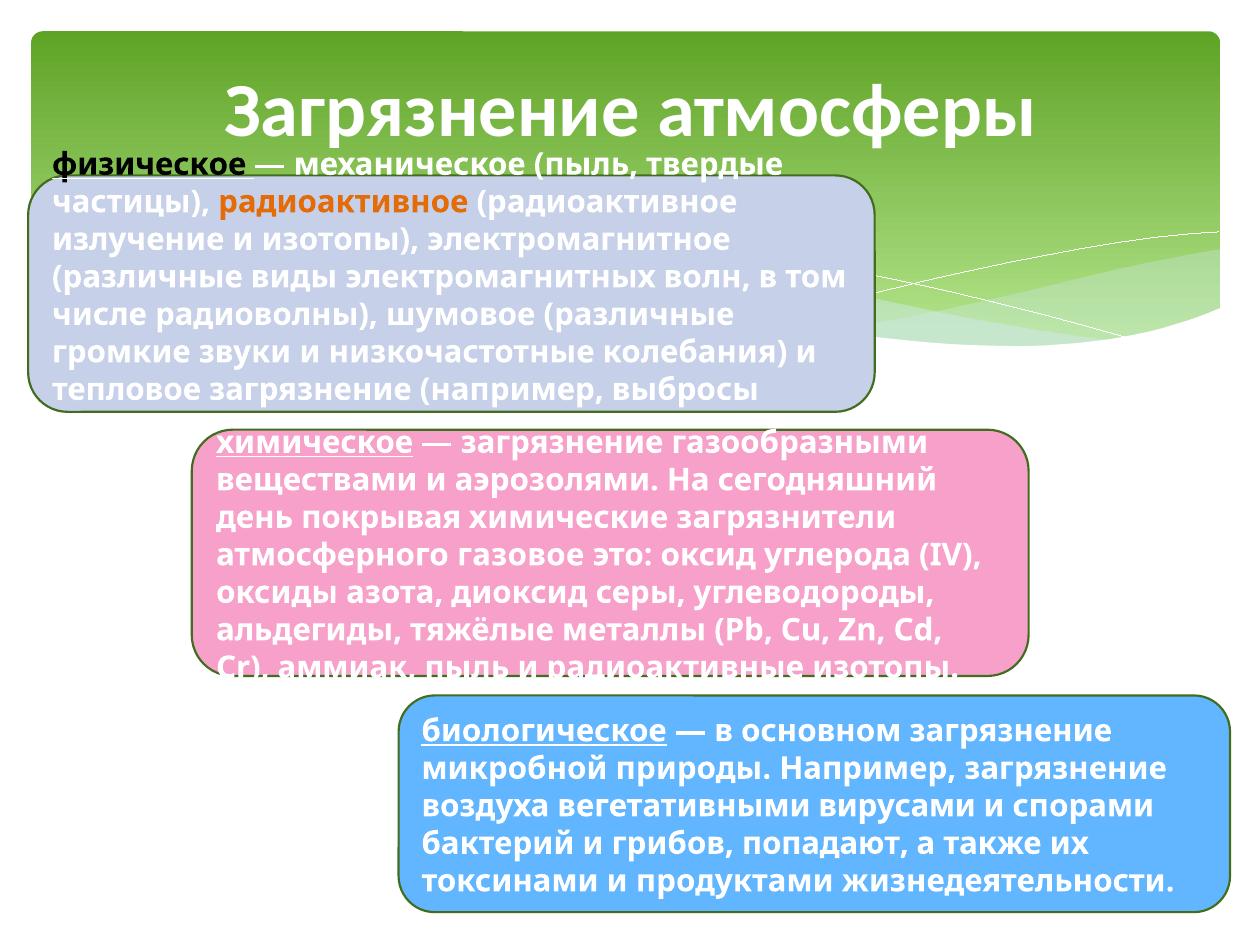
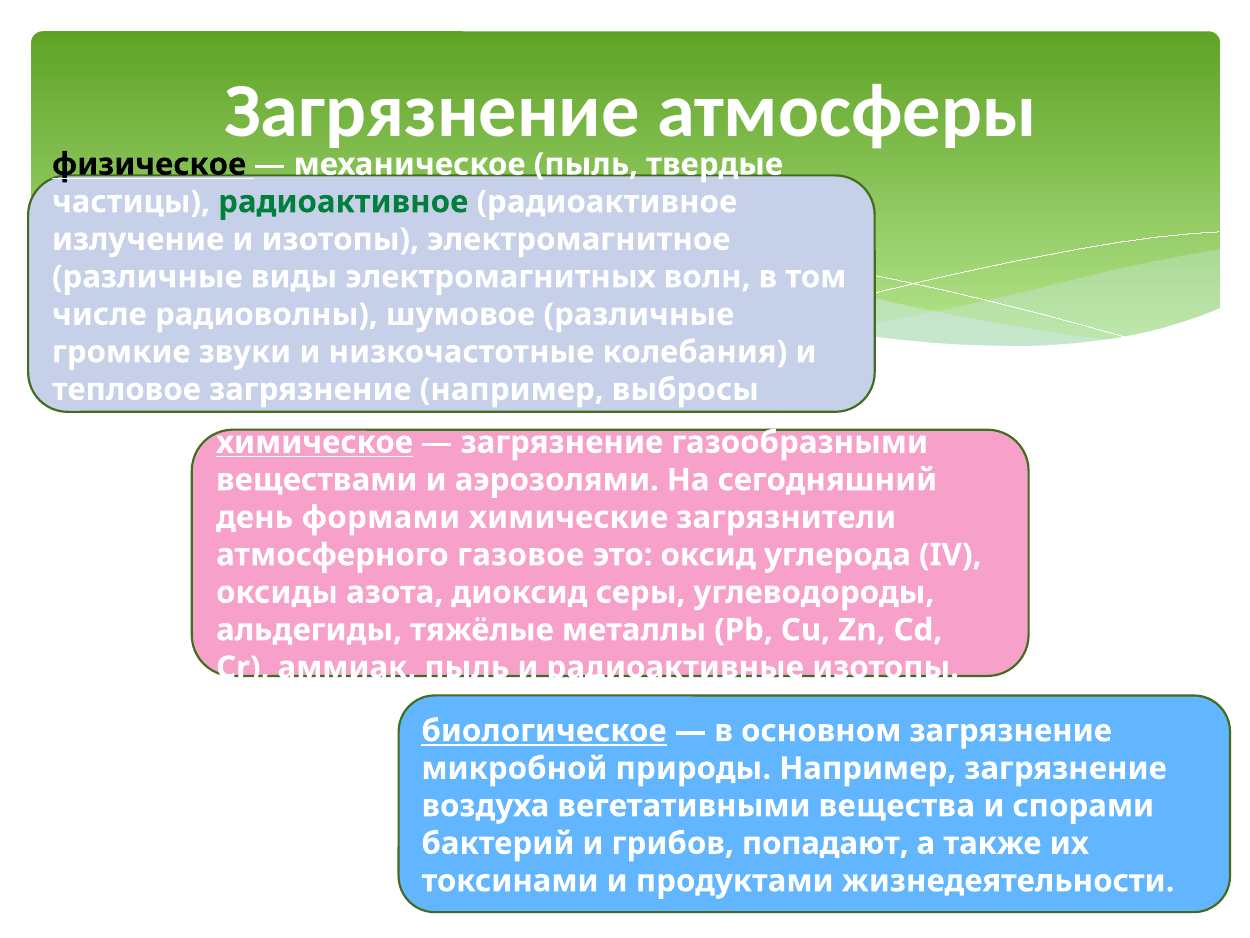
радиоактивное at (343, 202) colour: orange -> green
покрывая: покрывая -> формами
вирусами: вирусами -> вещества
